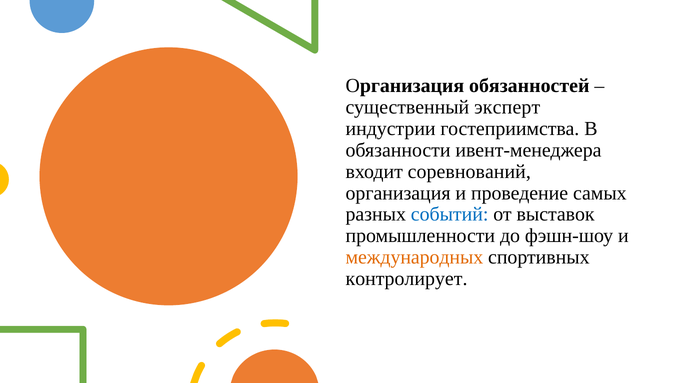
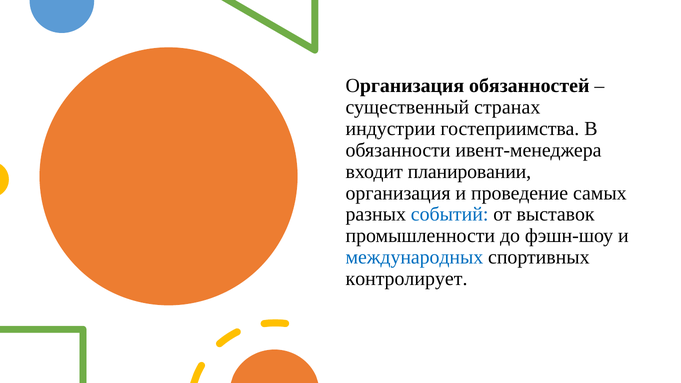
эксперт: эксперт -> странах
соревнований: соревнований -> планировании
международных colour: orange -> blue
